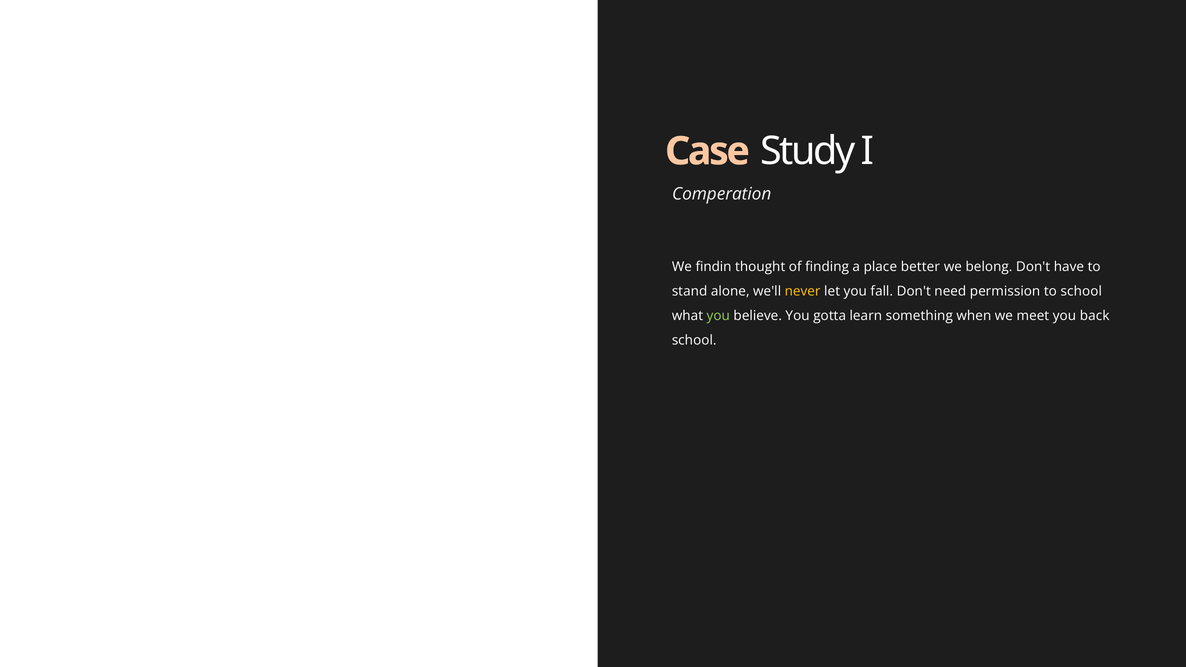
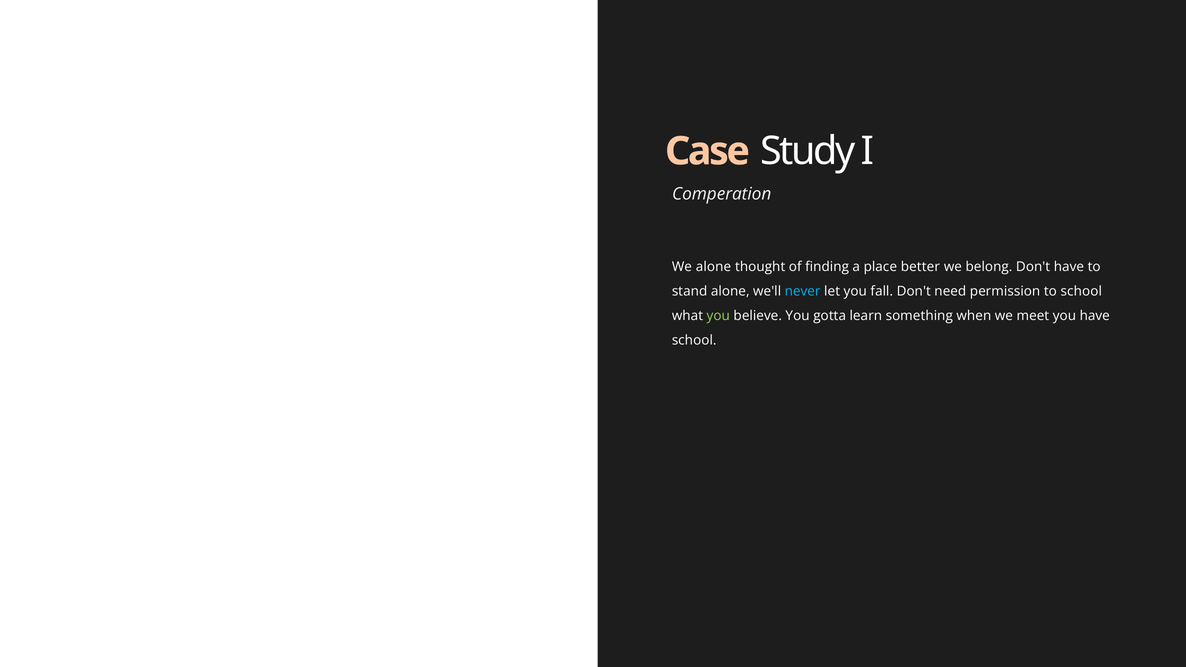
We findin: findin -> alone
never colour: yellow -> light blue
you back: back -> have
